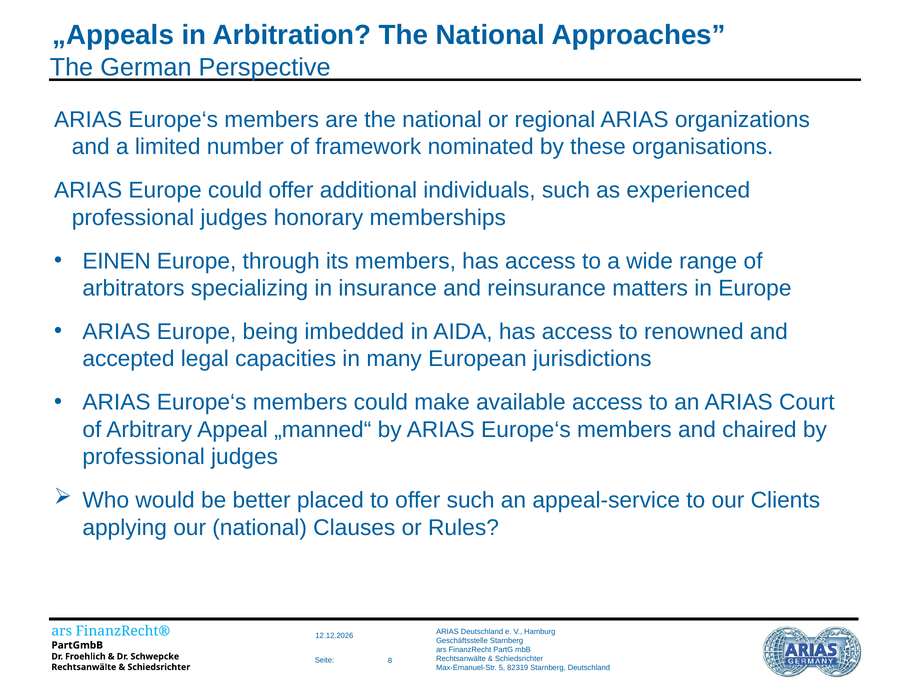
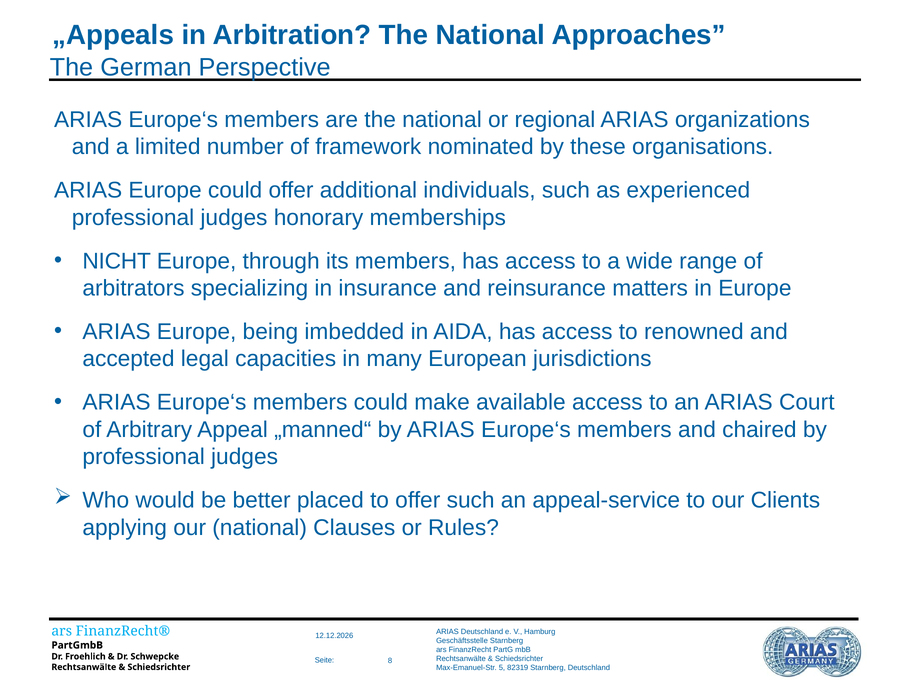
EINEN: EINEN -> NICHT
